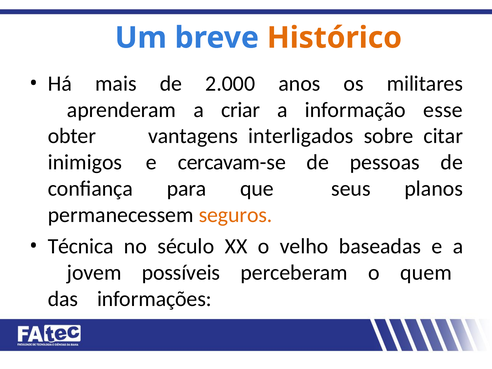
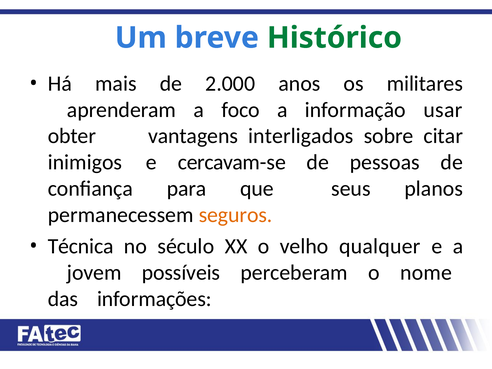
Histórico colour: orange -> green
criar: criar -> foco
esse: esse -> usar
baseadas: baseadas -> qualquer
quem: quem -> nome
